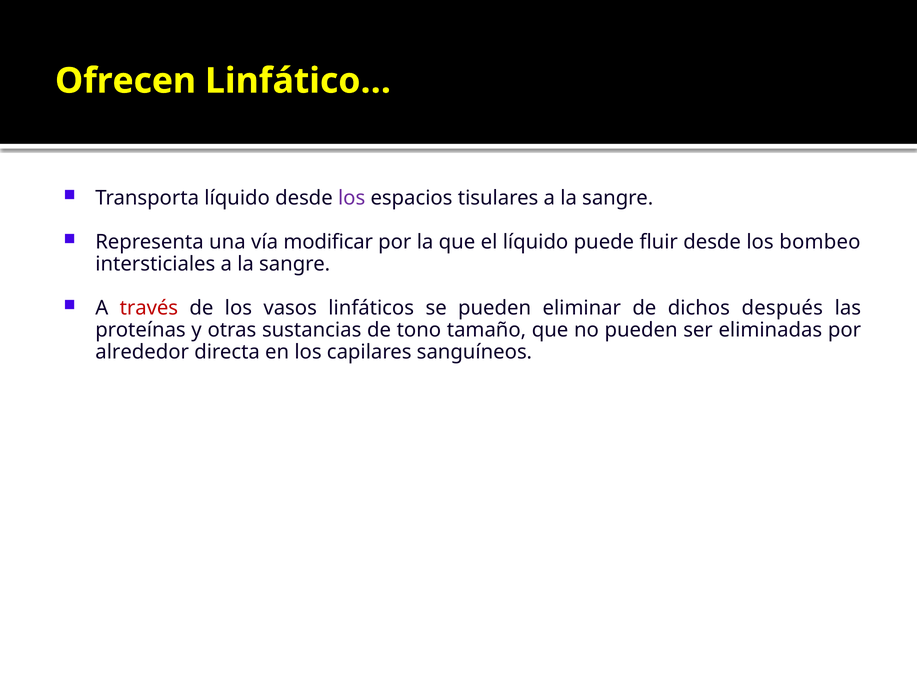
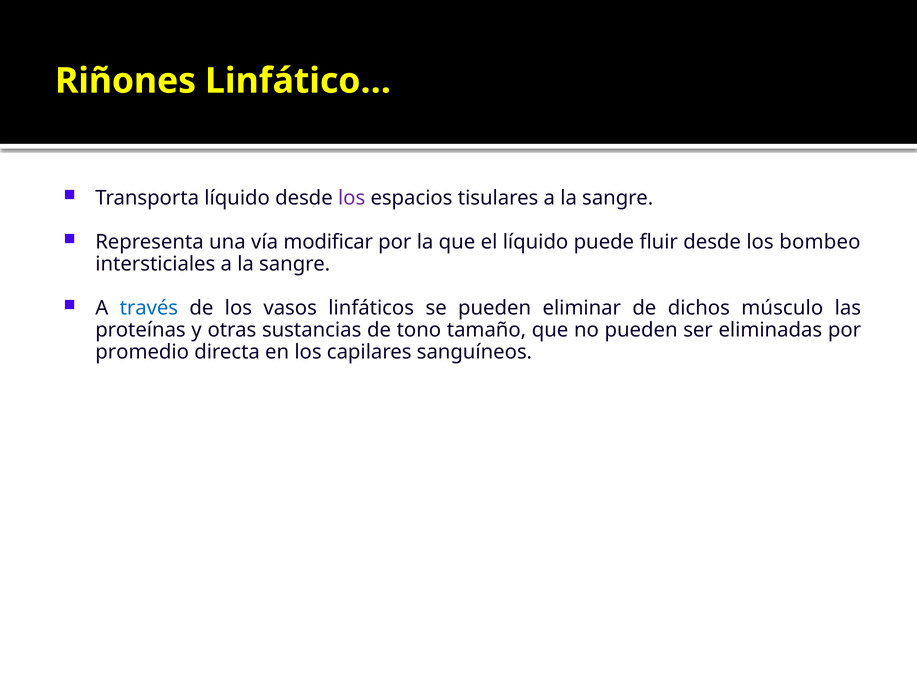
Ofrecen: Ofrecen -> Riñones
través colour: red -> blue
después: después -> músculo
alrededor: alrededor -> promedio
